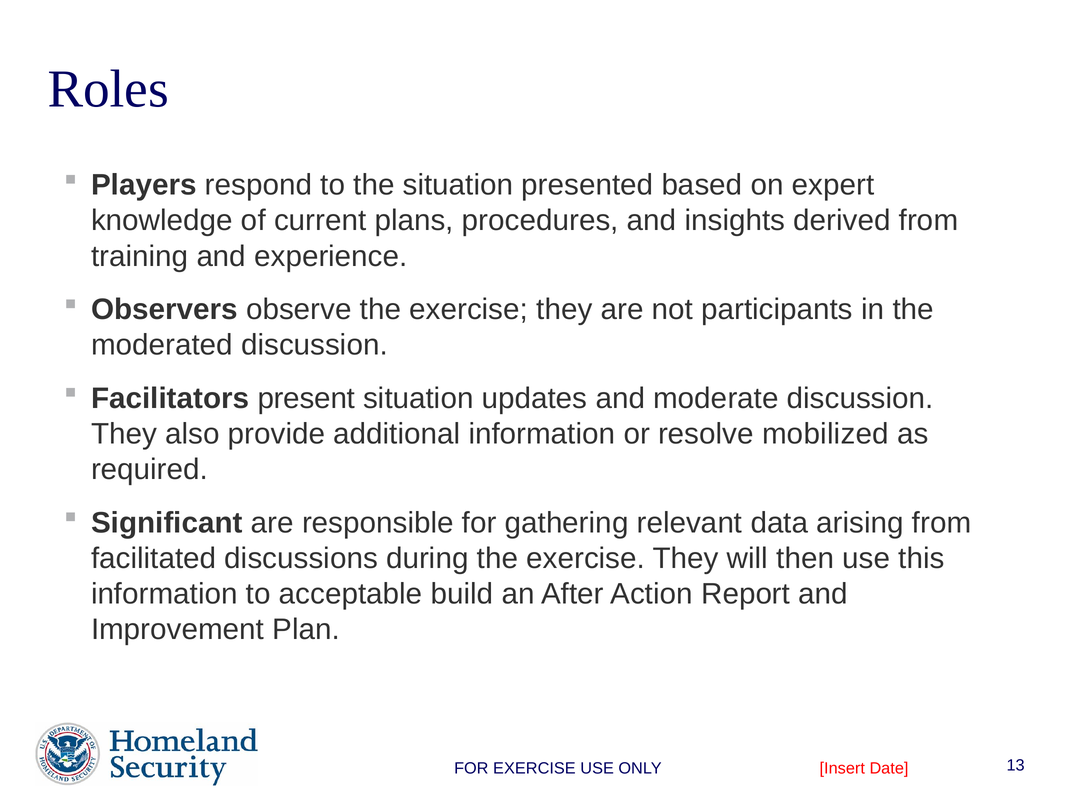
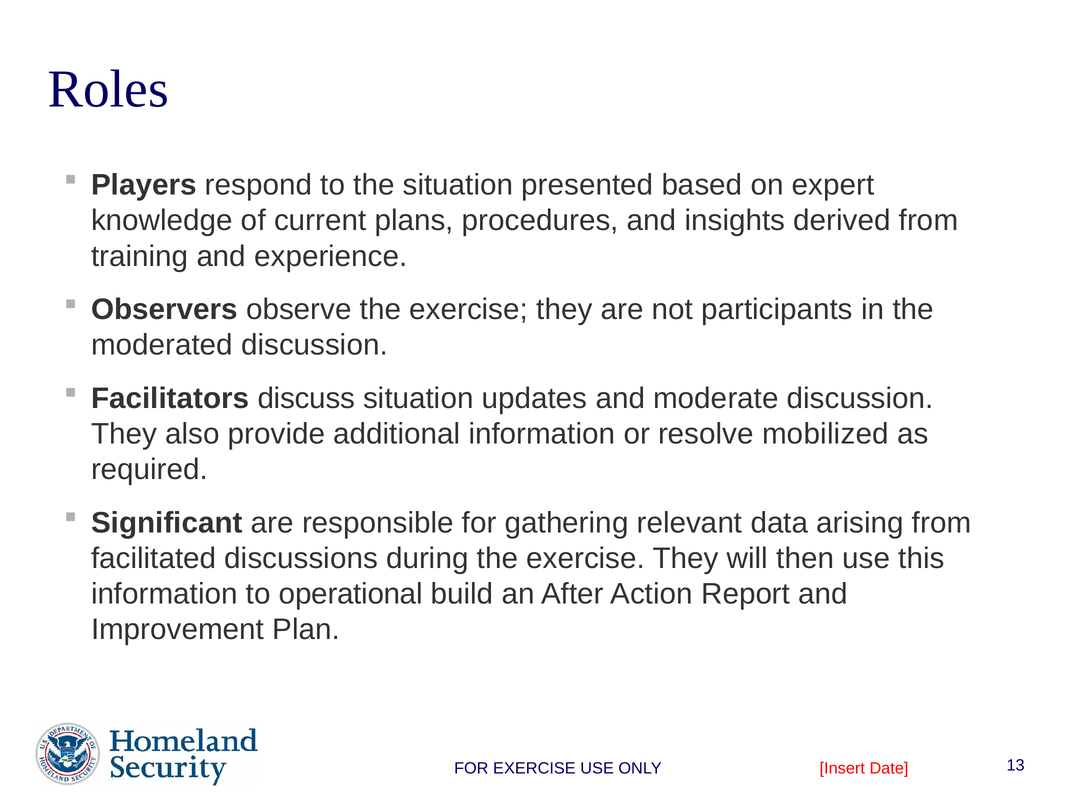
present: present -> discuss
acceptable: acceptable -> operational
